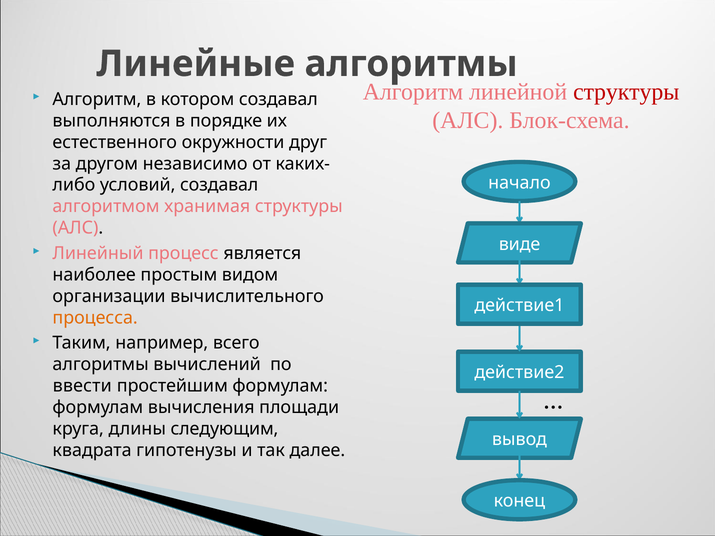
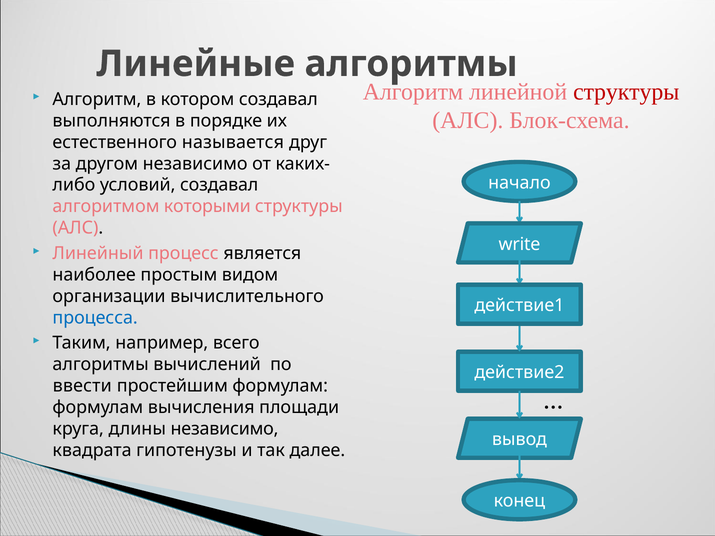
окружности: окружности -> называется
хранимая: хранимая -> которыми
виде: виде -> write
процесса colour: orange -> blue
длины следующим: следующим -> независимо
